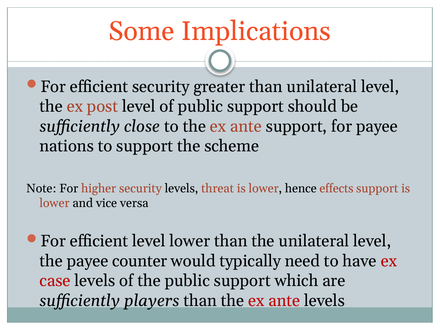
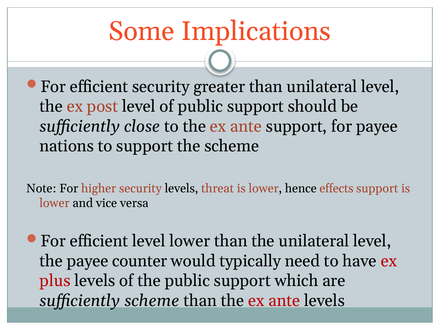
case: case -> plus
sufficiently players: players -> scheme
